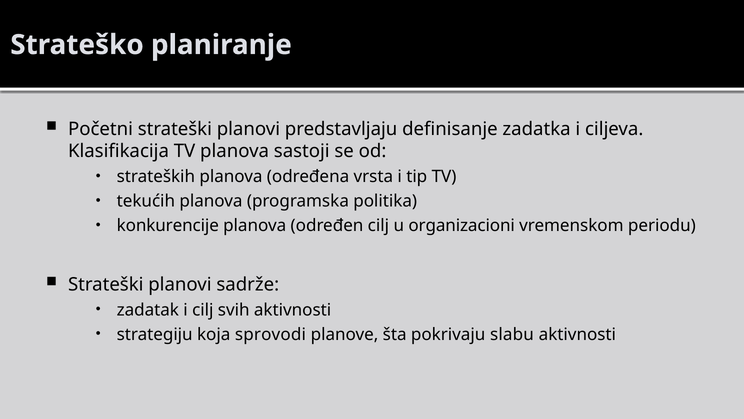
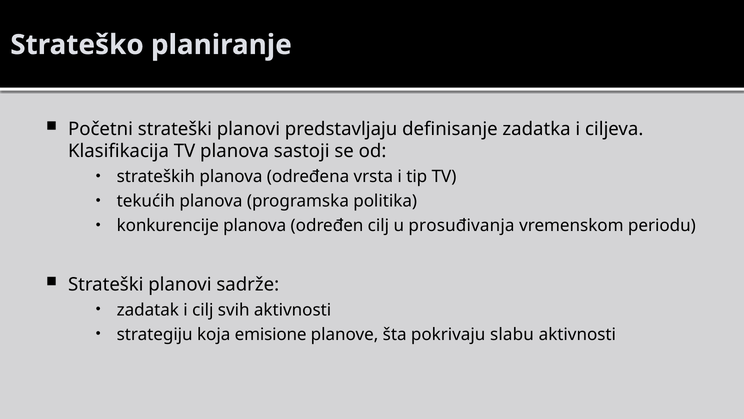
organizacioni: organizacioni -> prosuđivanja
sprovodi: sprovodi -> emisione
